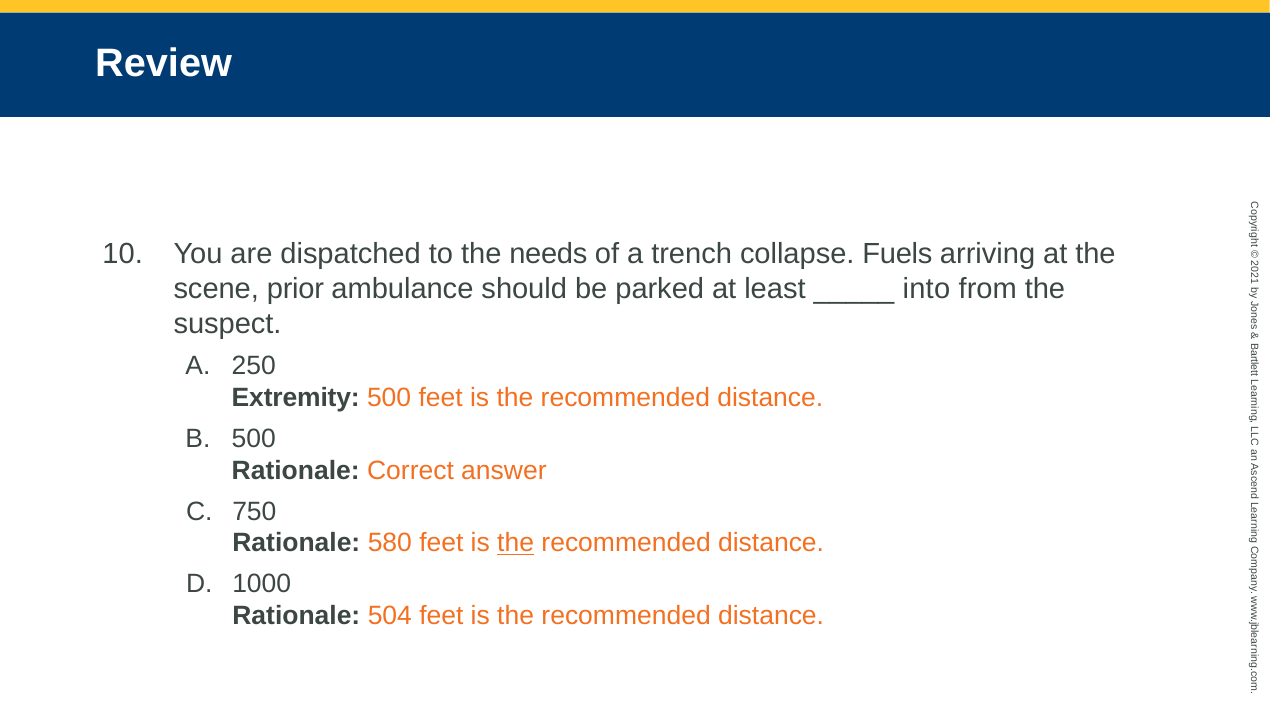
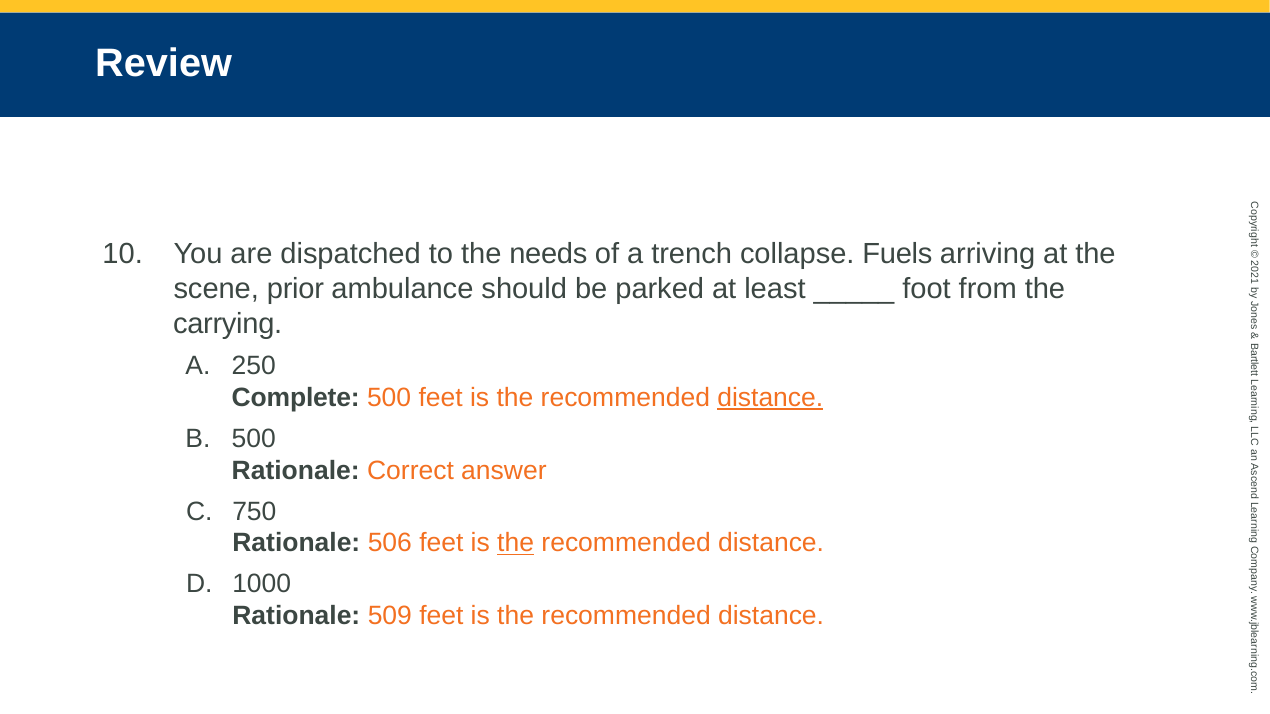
into: into -> foot
suspect: suspect -> carrying
Extremity: Extremity -> Complete
distance at (770, 398) underline: none -> present
580: 580 -> 506
504: 504 -> 509
